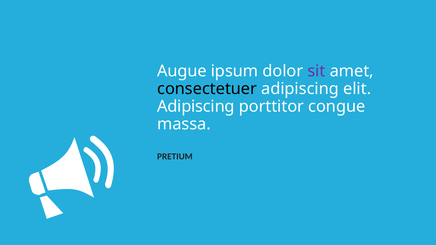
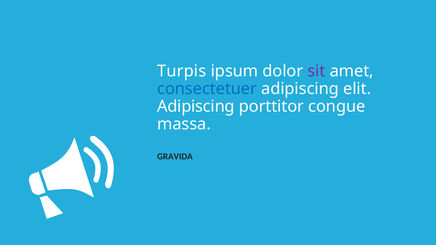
Augue: Augue -> Turpis
consectetuer colour: black -> blue
PRETIUM: PRETIUM -> GRAVIDA
